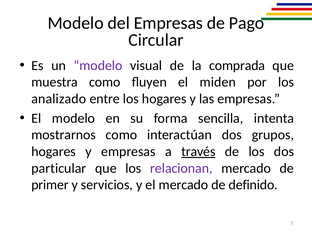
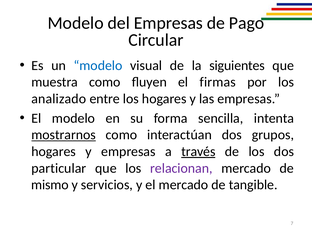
modelo at (98, 65) colour: purple -> blue
comprada: comprada -> siguientes
miden: miden -> firmas
mostrarnos underline: none -> present
primer: primer -> mismo
definido: definido -> tangible
